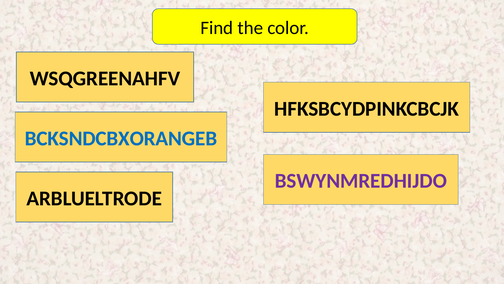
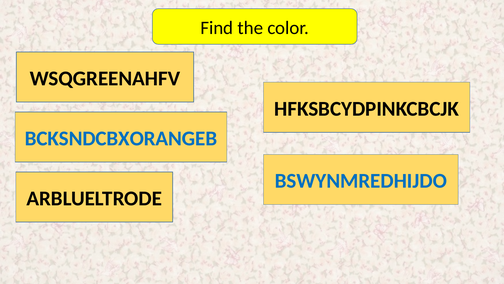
BSWYNMREDHIJDO colour: purple -> blue
